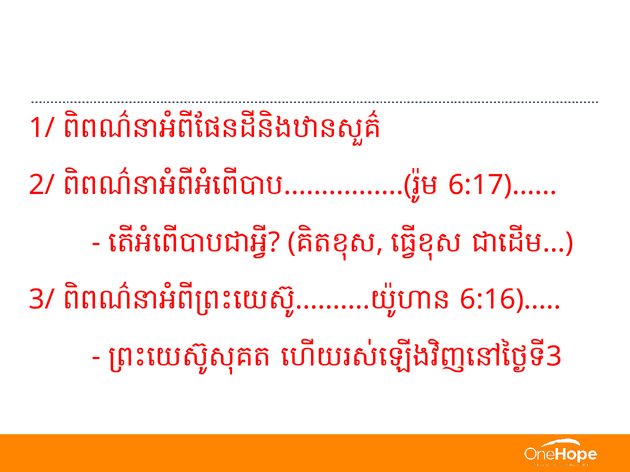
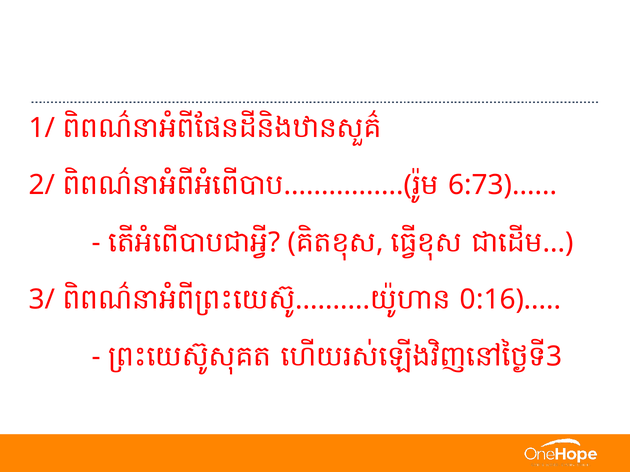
6:17: 6:17 -> 6:73
6:16: 6:16 -> 0:16
